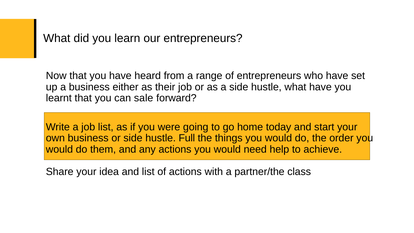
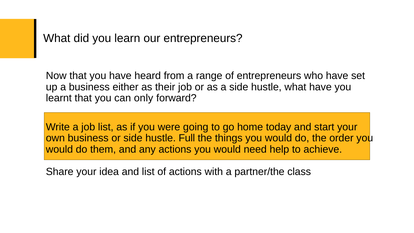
sale: sale -> only
